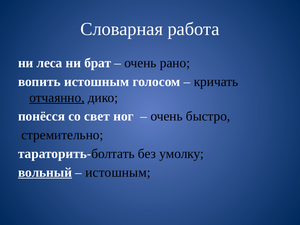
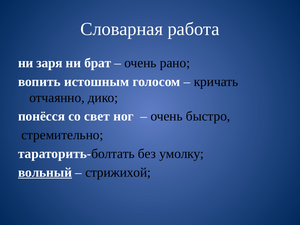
леса: леса -> заря
отчаянно underline: present -> none
истошным at (118, 172): истошным -> стрижихой
